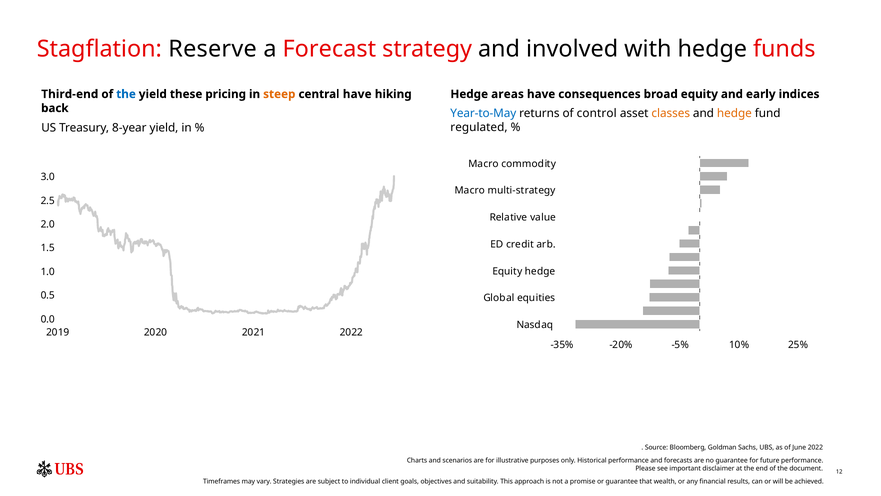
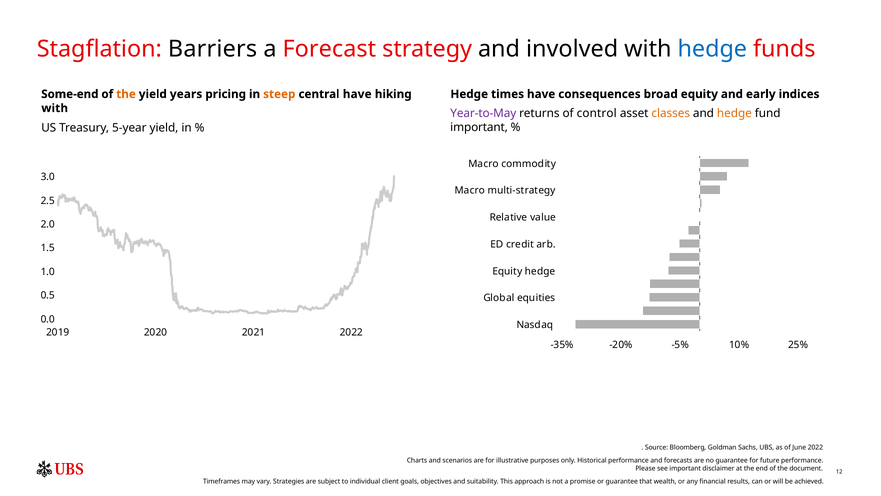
Reserve: Reserve -> Barriers
hedge at (712, 49) colour: black -> blue
Third-end: Third-end -> Some-end
the at (126, 94) colour: blue -> orange
these: these -> years
areas: areas -> times
back at (55, 108): back -> with
Year-to-May colour: blue -> purple
regulated at (479, 127): regulated -> important
8-year: 8-year -> 5-year
